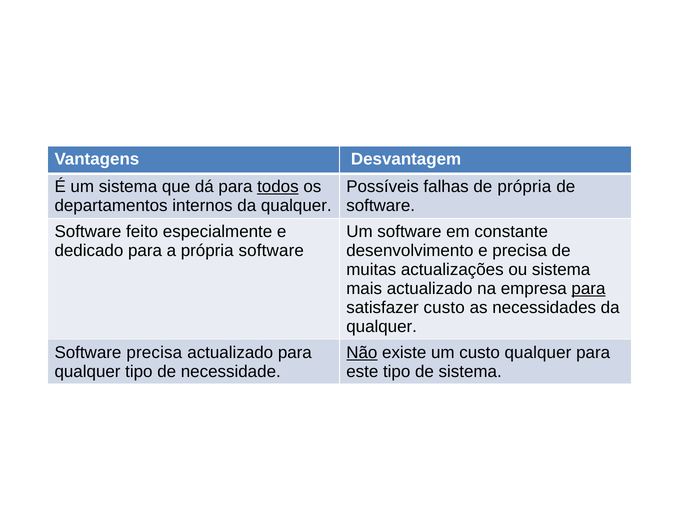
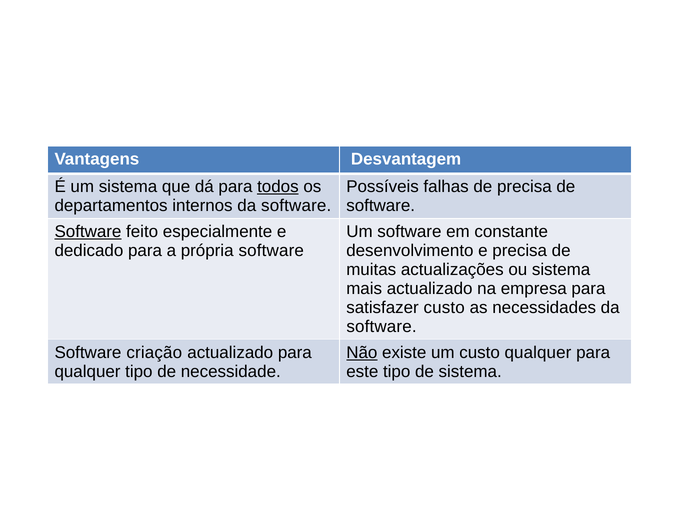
de própria: própria -> precisa
internos da qualquer: qualquer -> software
Software at (88, 232) underline: none -> present
para at (588, 289) underline: present -> none
qualquer at (382, 327): qualquer -> software
Software precisa: precisa -> criação
